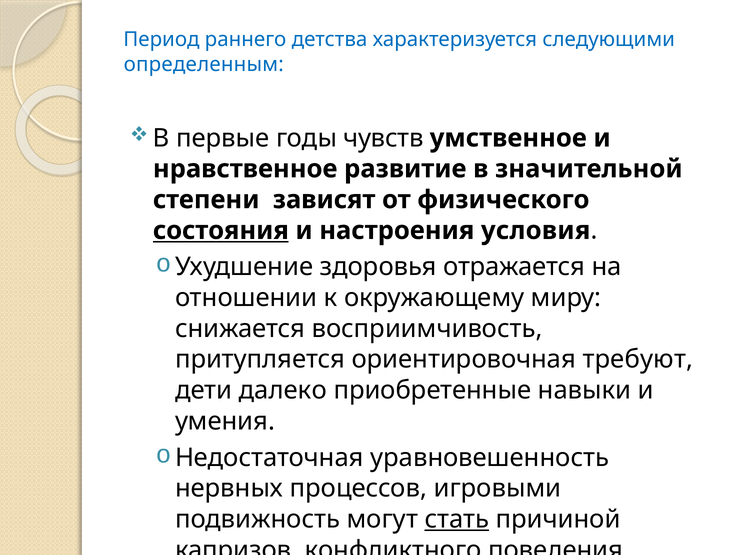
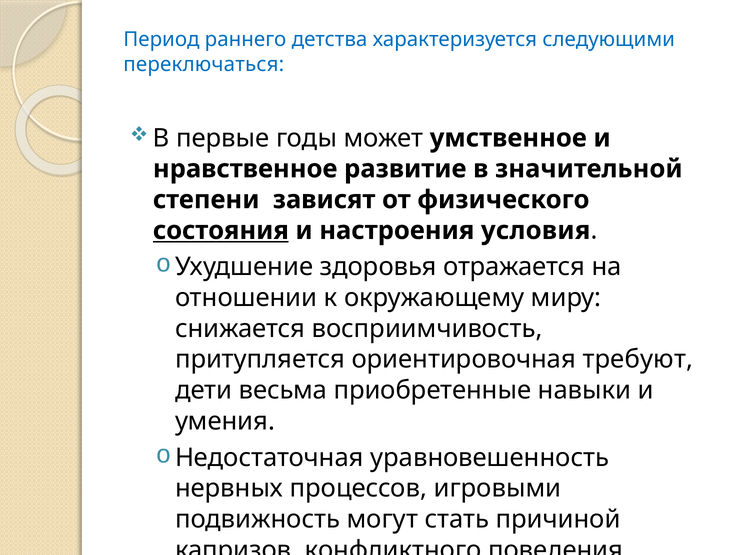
определенным: определенным -> переключаться
чувств: чувств -> может
далеко: далеко -> весьма
стать underline: present -> none
